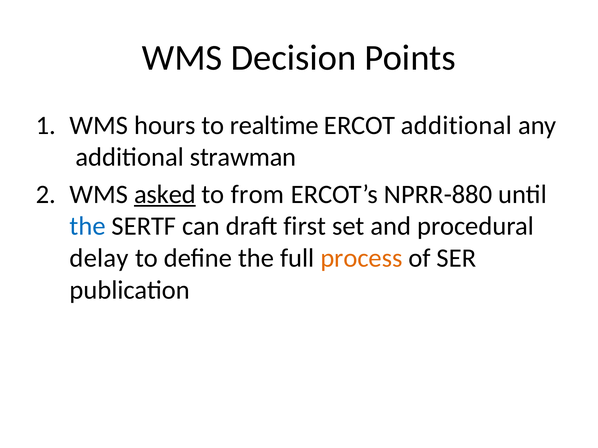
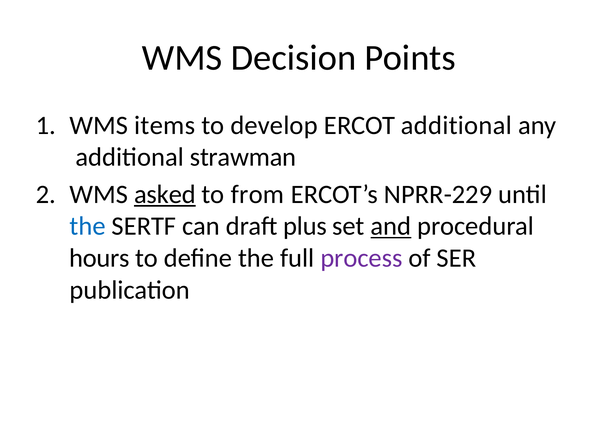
hours: hours -> items
realtime: realtime -> develop
NPRR-880: NPRR-880 -> NPRR-229
first: first -> plus
and underline: none -> present
delay: delay -> hours
process colour: orange -> purple
